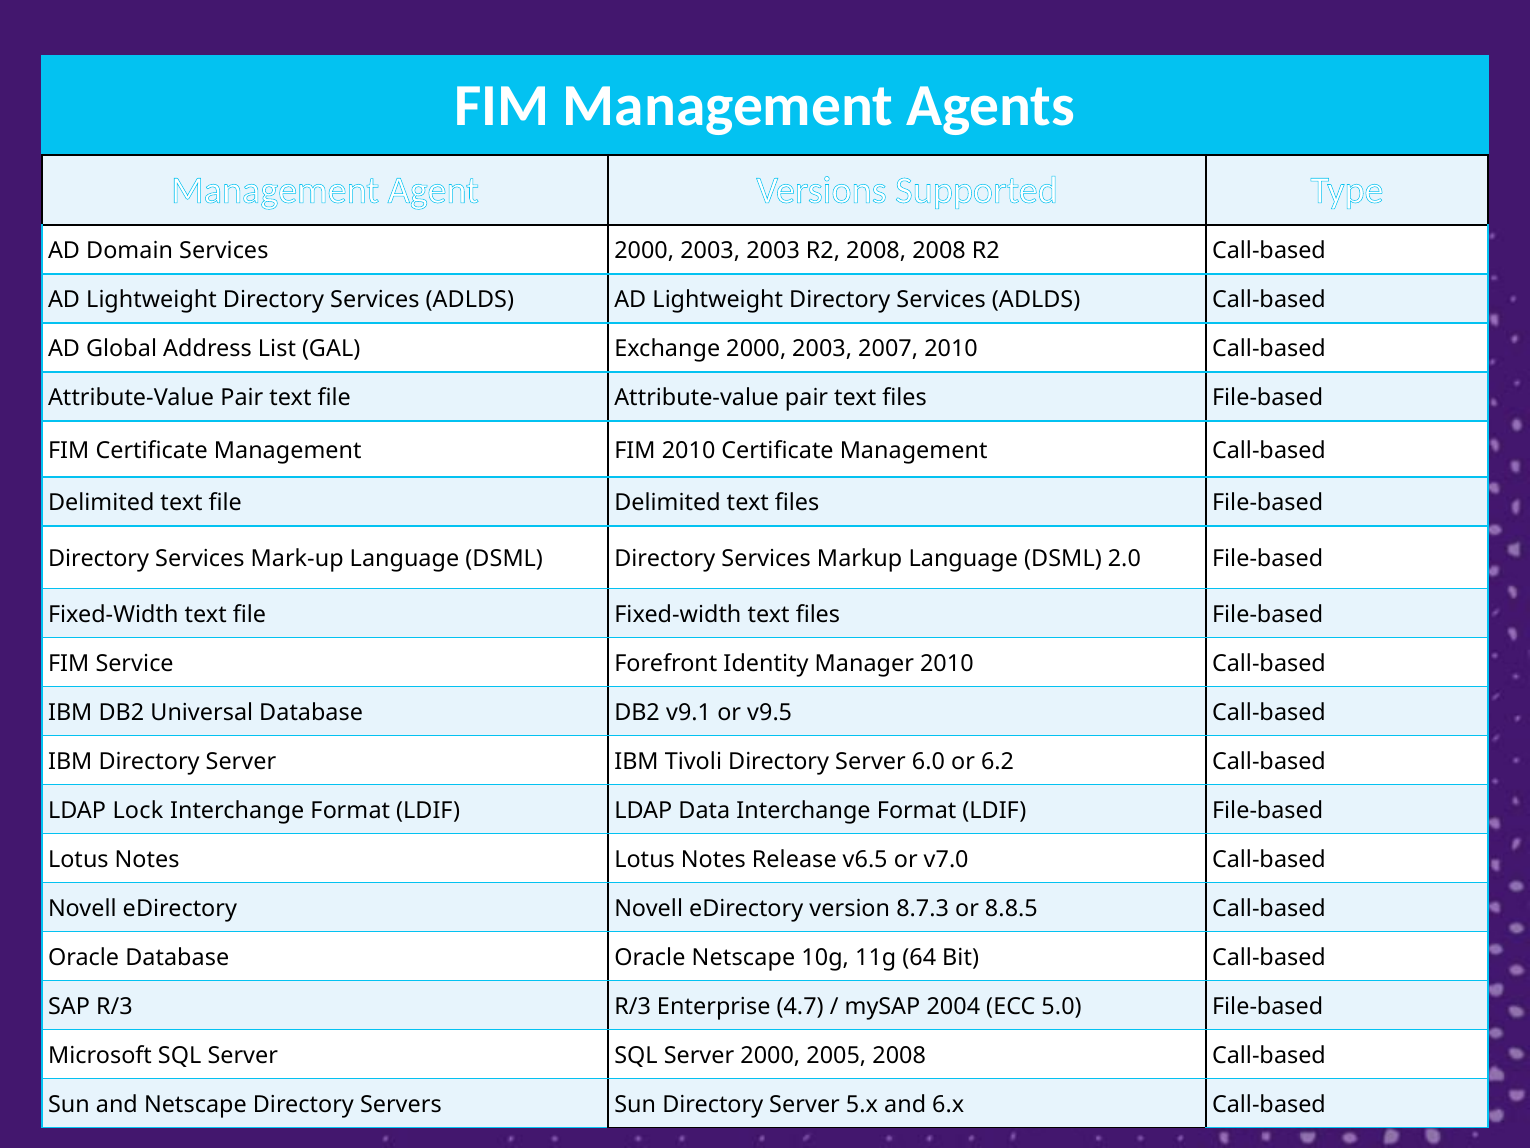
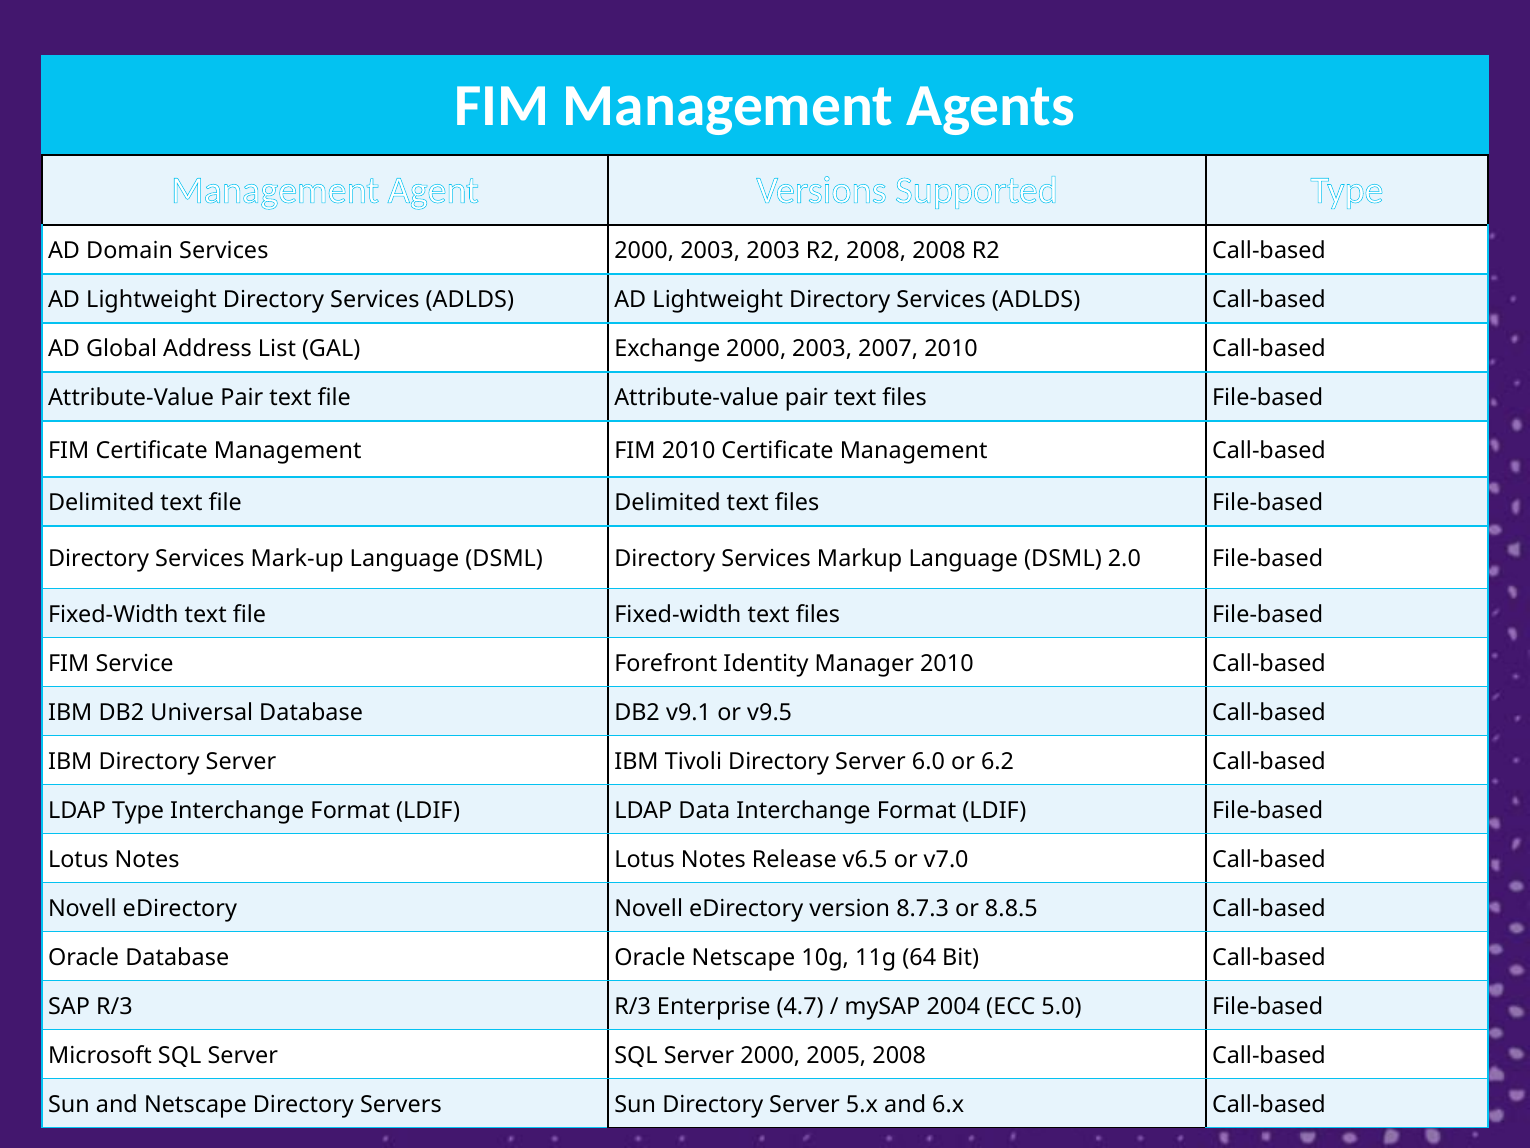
LDAP Lock: Lock -> Type
